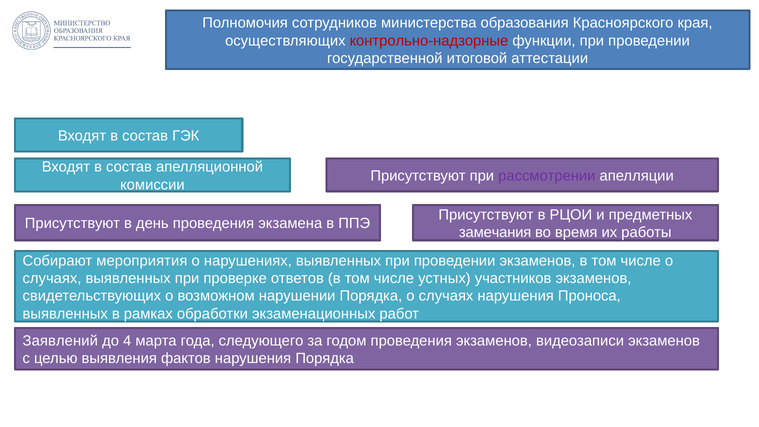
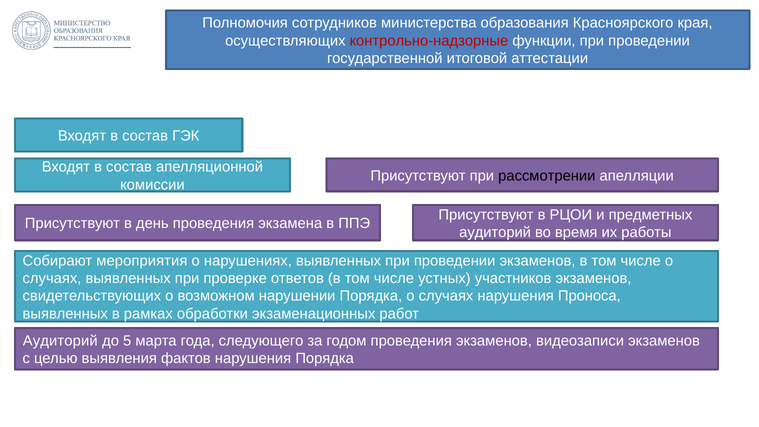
рассмотрении colour: purple -> black
замечания at (495, 232): замечания -> аудиторий
Заявлений at (60, 341): Заявлений -> Аудиторий
4: 4 -> 5
